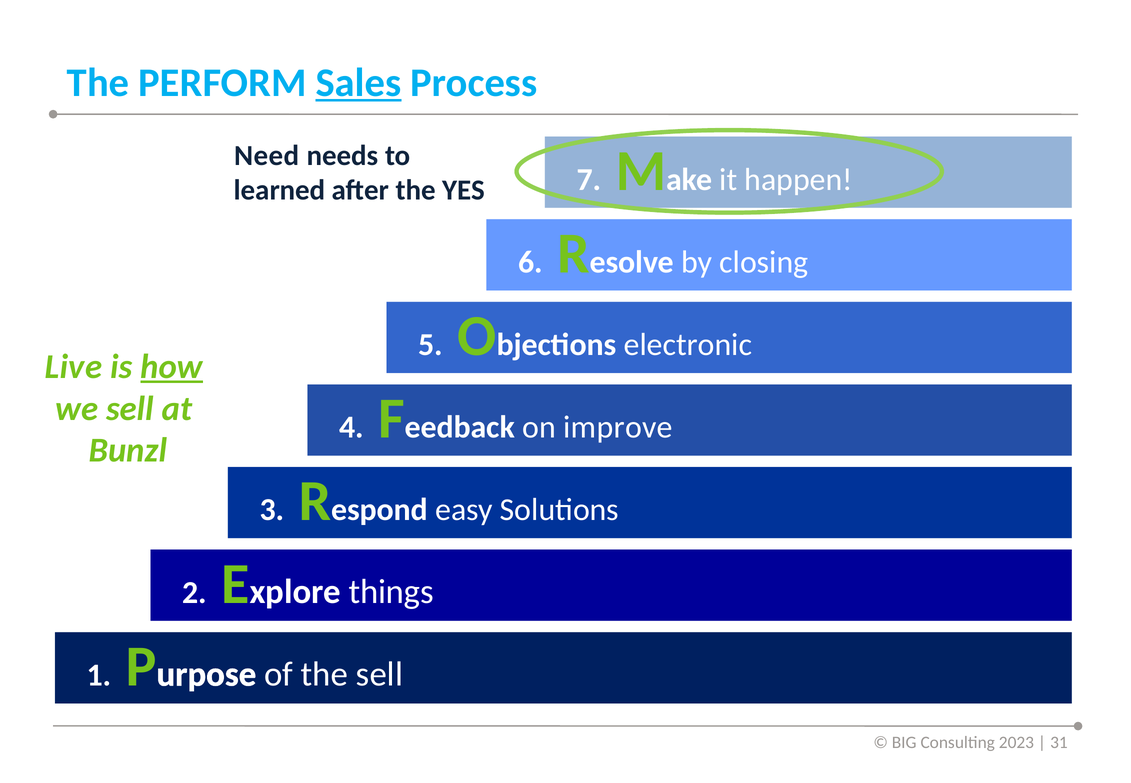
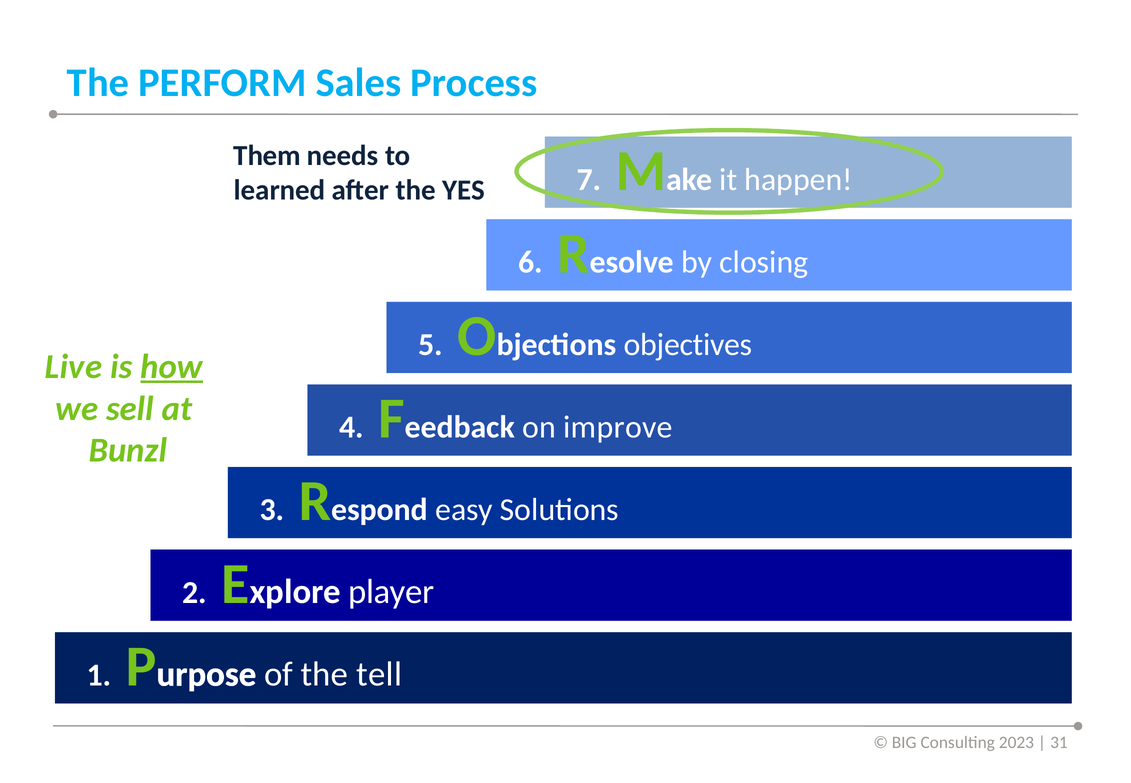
Sales underline: present -> none
Need: Need -> Them
electronic: electronic -> objectives
things: things -> player
the sell: sell -> tell
